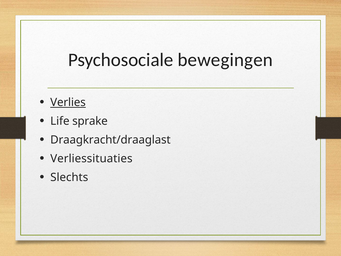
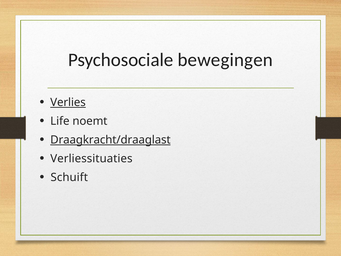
sprake: sprake -> noemt
Draagkracht/draaglast underline: none -> present
Slechts: Slechts -> Schuift
